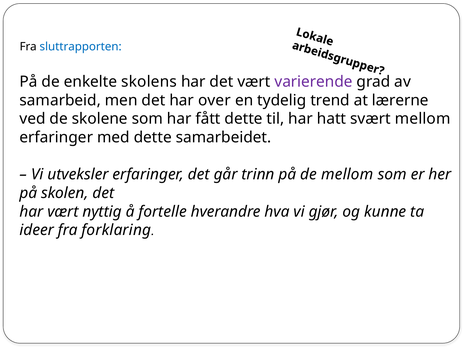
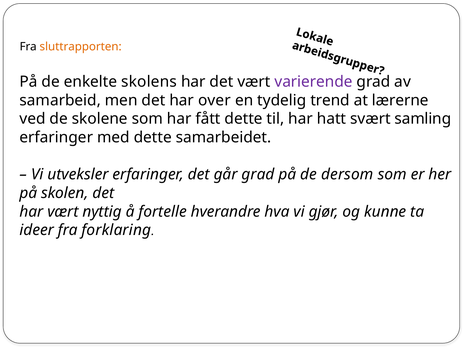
sluttrapporten colour: blue -> orange
svært mellom: mellom -> samling
går trinn: trinn -> grad
de mellom: mellom -> dersom
